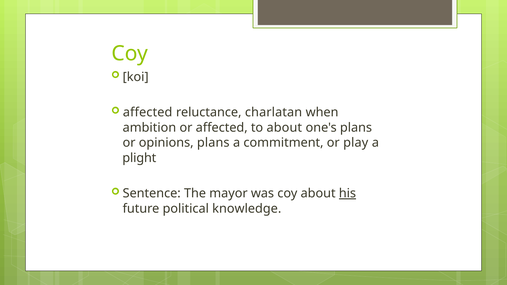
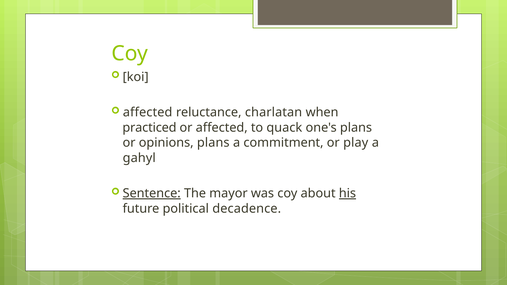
ambition: ambition -> practiced
to about: about -> quack
plight: plight -> gahyl
Sentence underline: none -> present
knowledge: knowledge -> decadence
